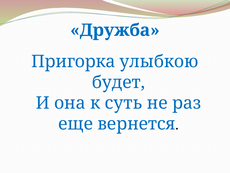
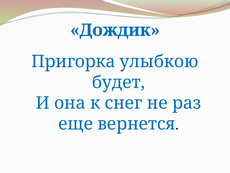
Дружба: Дружба -> Дождик
суть: суть -> снег
